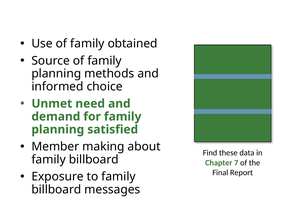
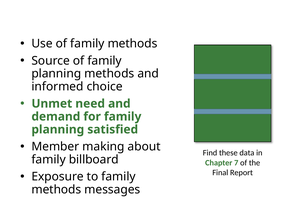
of family obtained: obtained -> methods
billboard at (56, 189): billboard -> methods
